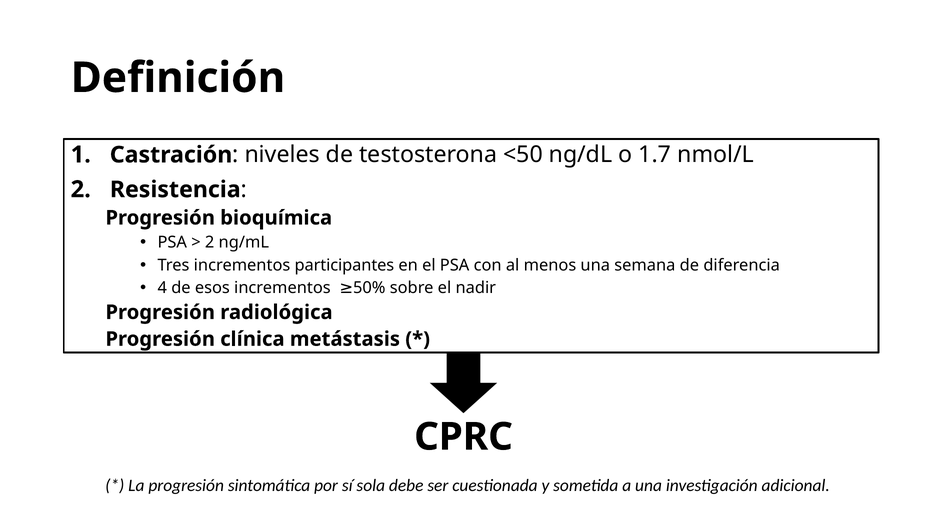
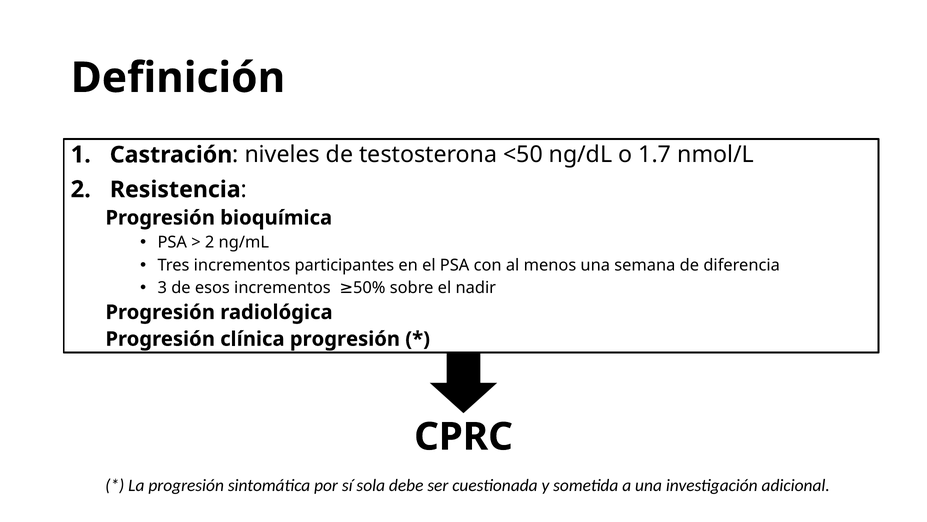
4: 4 -> 3
clínica metástasis: metástasis -> progresión
